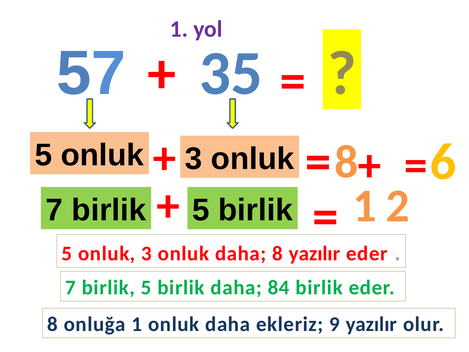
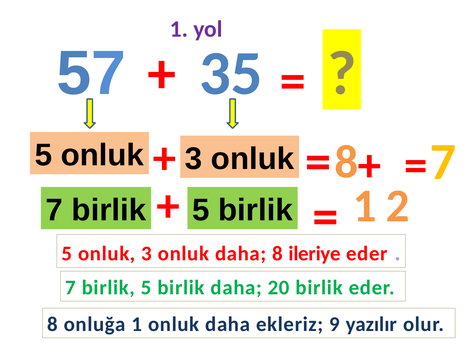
6 at (443, 162): 6 -> 7
8 yazılır: yazılır -> ileriye
84: 84 -> 20
